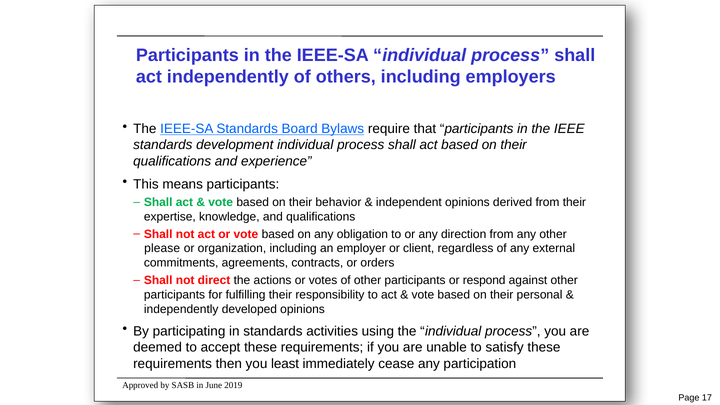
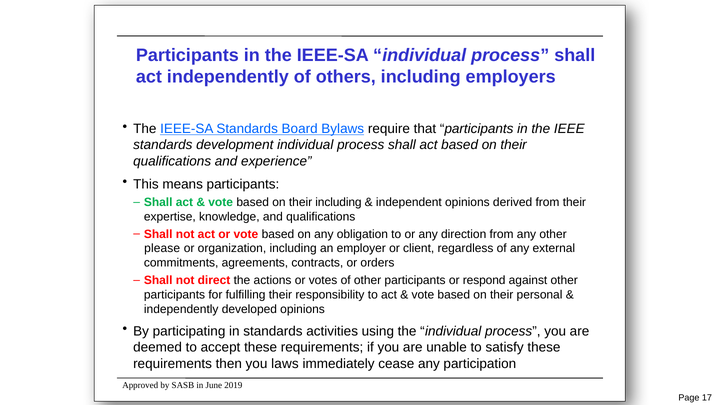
their behavior: behavior -> including
least: least -> laws
